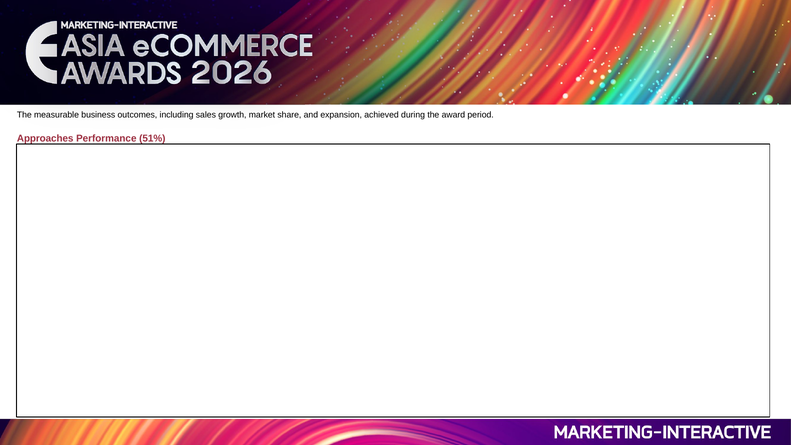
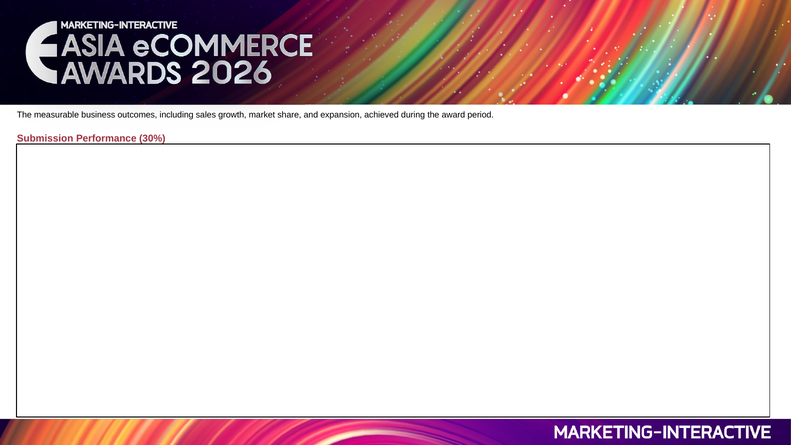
Approaches: Approaches -> Submission
51%: 51% -> 30%
